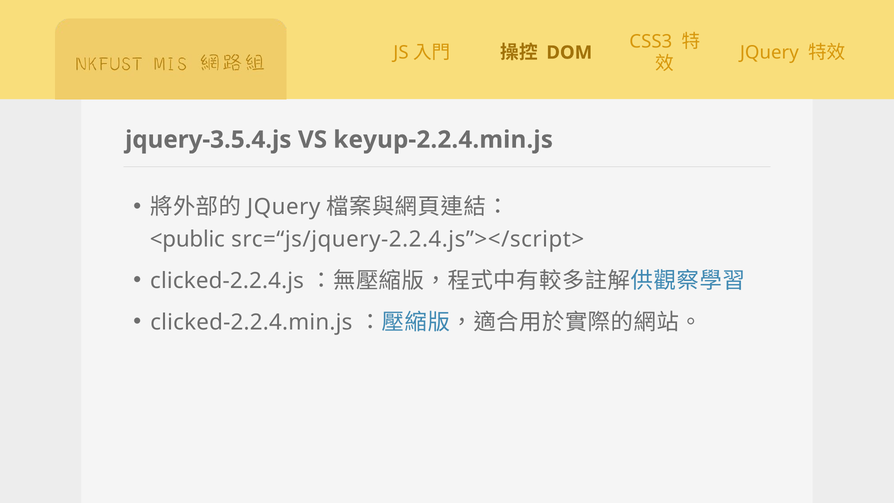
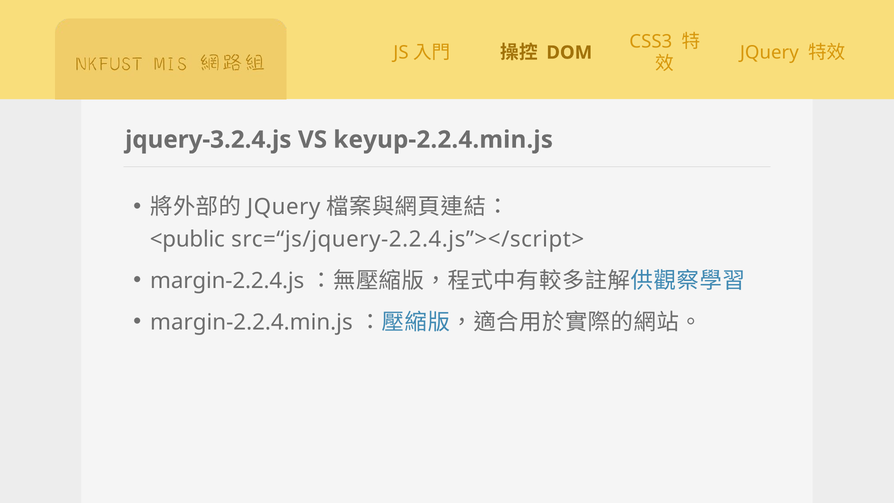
jquery-3.5.4.js: jquery-3.5.4.js -> jquery-3.2.4.js
clicked-2.2.4.js: clicked-2.2.4.js -> margin-2.2.4.js
clicked-2.2.4.min.js: clicked-2.2.4.min.js -> margin-2.2.4.min.js
